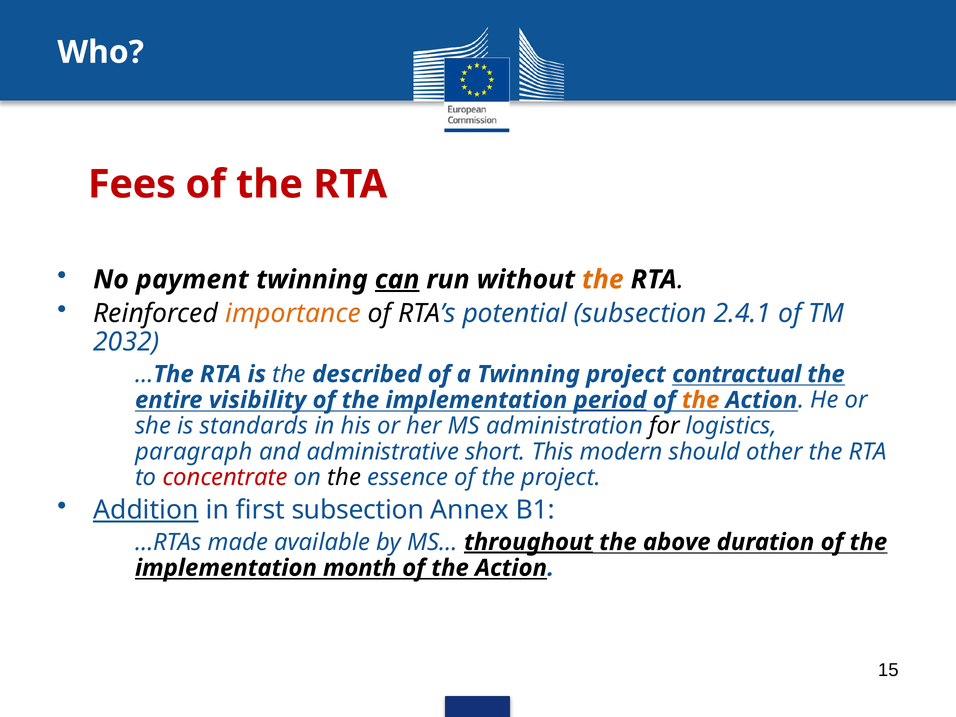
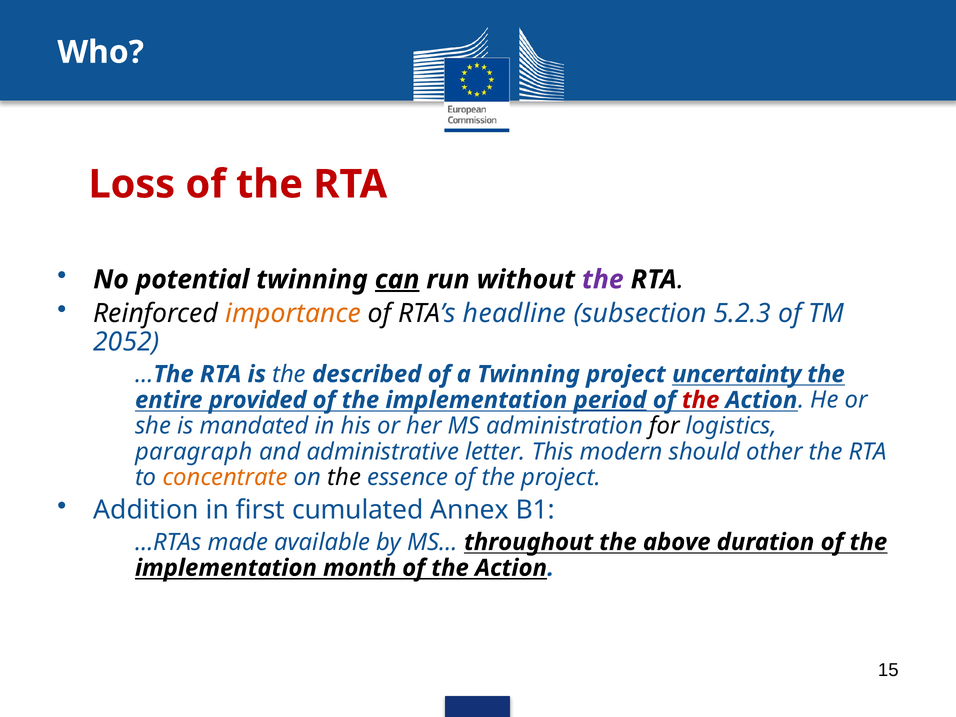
Fees: Fees -> Loss
payment: payment -> potential
the at (603, 280) colour: orange -> purple
potential: potential -> headline
2.4.1: 2.4.1 -> 5.2.3
2032: 2032 -> 2052
contractual: contractual -> uncertainty
visibility: visibility -> provided
the at (701, 400) colour: orange -> red
standards: standards -> mandated
short: short -> letter
concentrate colour: red -> orange
Addition underline: present -> none
first subsection: subsection -> cumulated
throughout underline: present -> none
